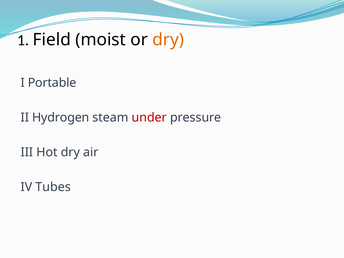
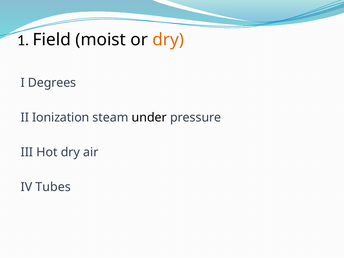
Portable: Portable -> Degrees
Hydrogen: Hydrogen -> Ionization
under colour: red -> black
